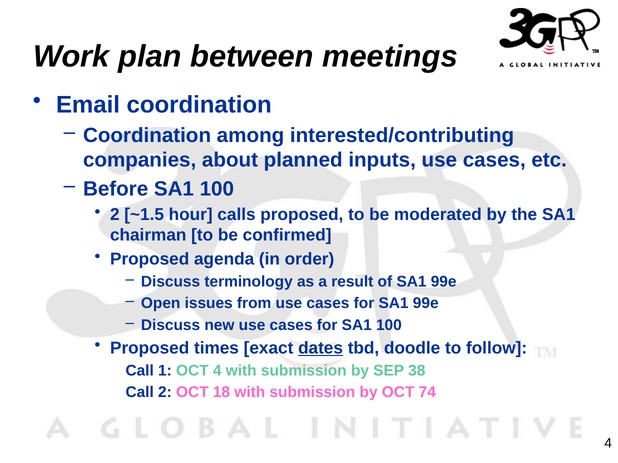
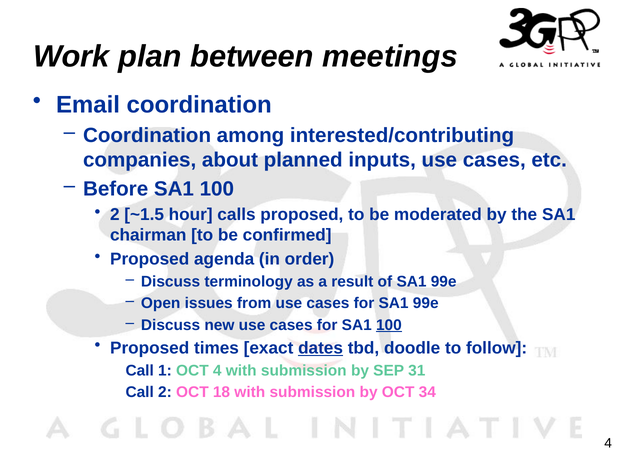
100 at (389, 325) underline: none -> present
38: 38 -> 31
74: 74 -> 34
